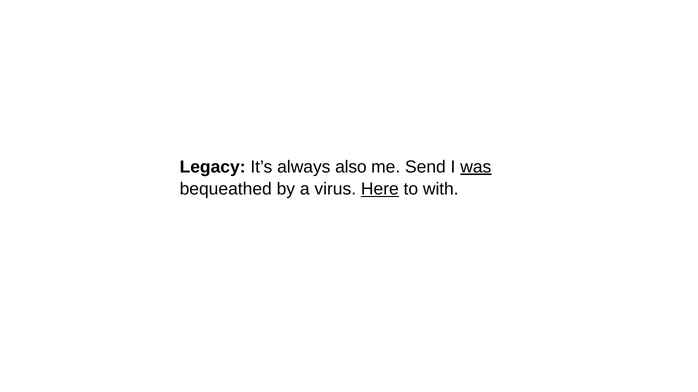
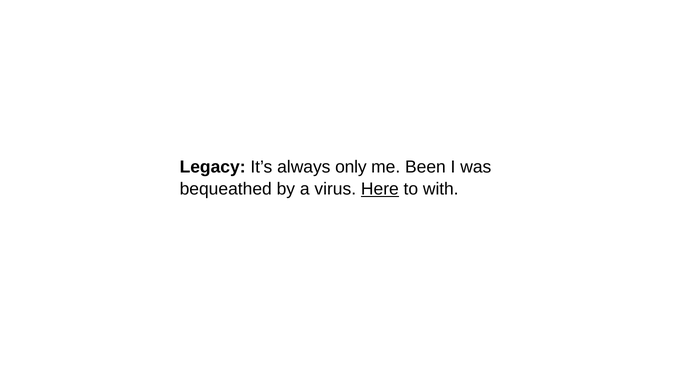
also: also -> only
Send: Send -> Been
was underline: present -> none
